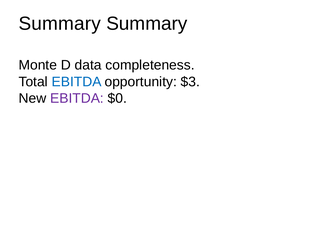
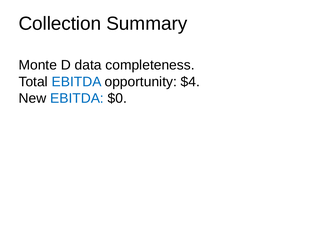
Summary at (60, 24): Summary -> Collection
$3: $3 -> $4
EBITDA at (77, 98) colour: purple -> blue
